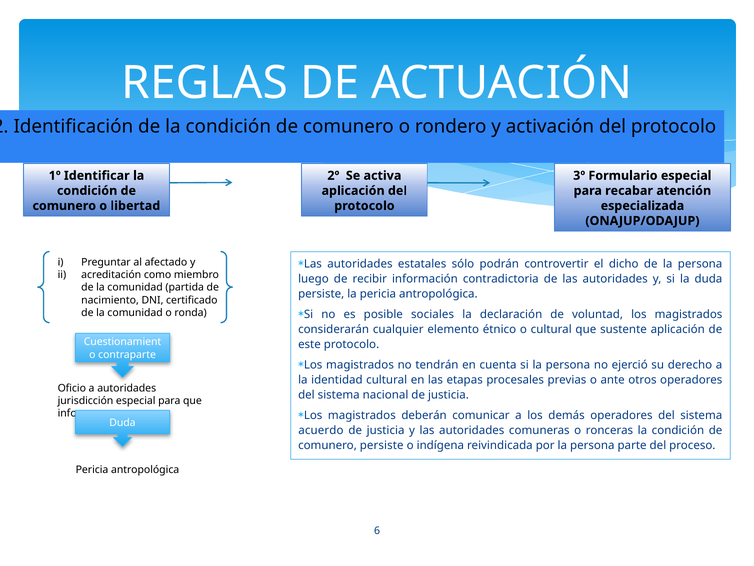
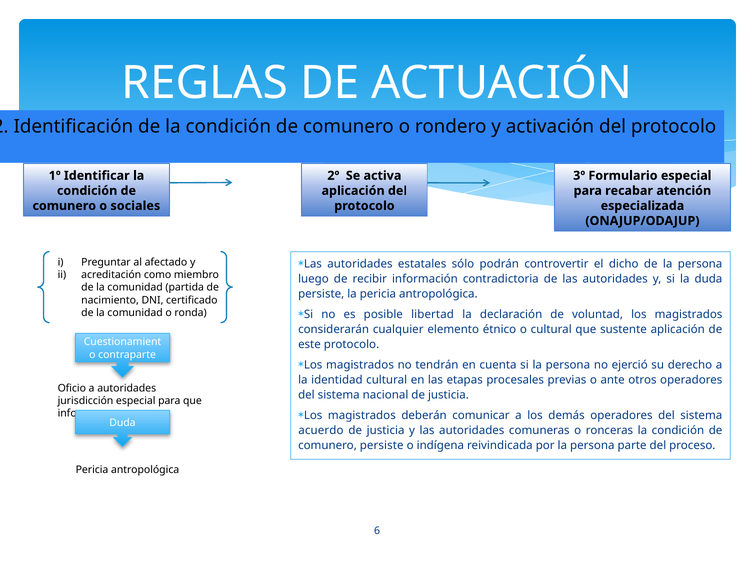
libertad: libertad -> sociales
sociales: sociales -> libertad
